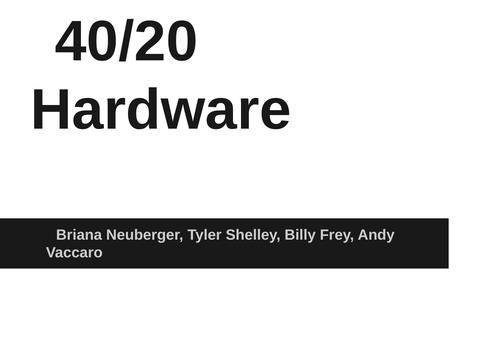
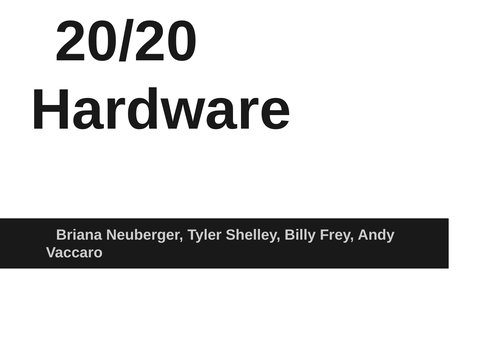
40/20: 40/20 -> 20/20
